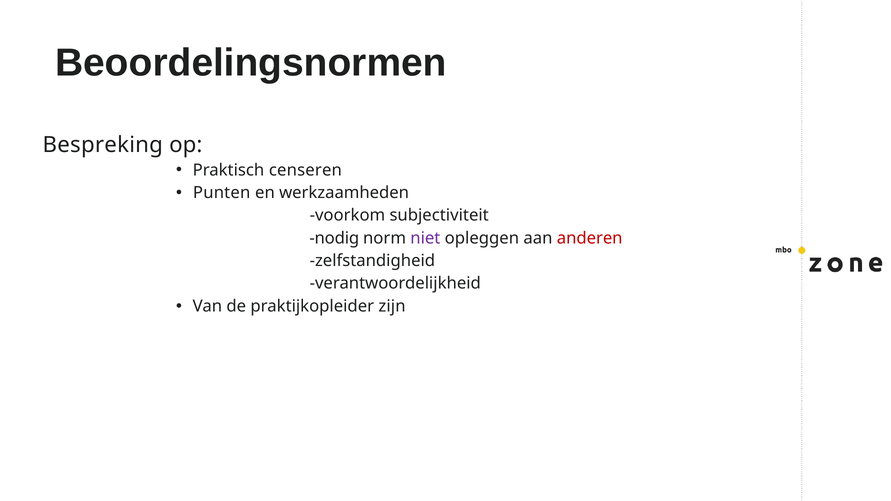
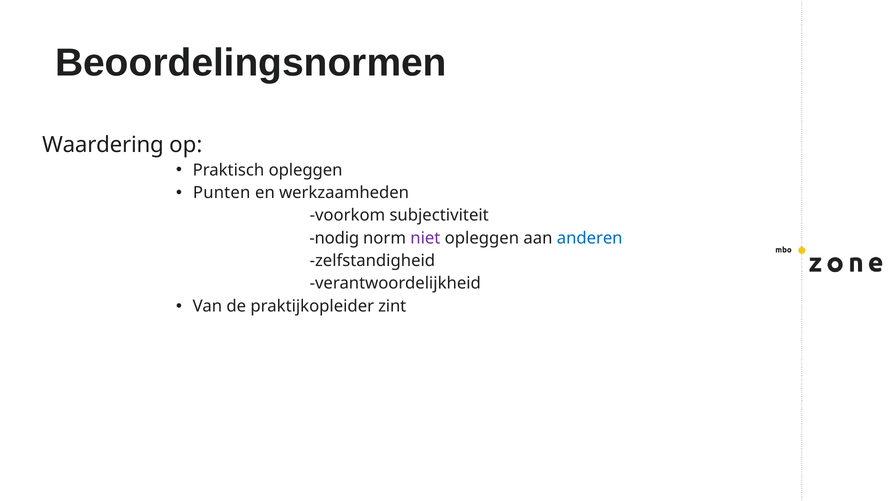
Bespreking: Bespreking -> Waardering
Praktisch censeren: censeren -> opleggen
anderen colour: red -> blue
zijn: zijn -> zint
